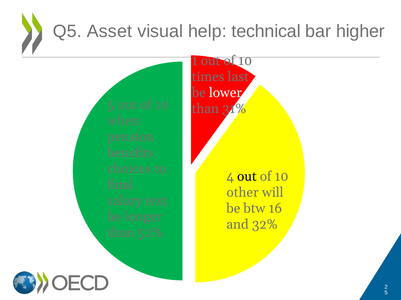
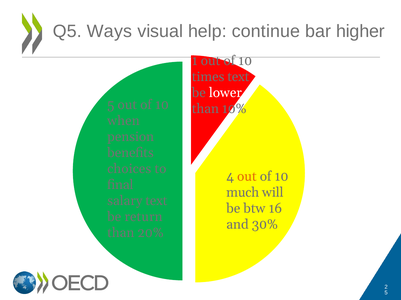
Asset: Asset -> Ways
technical: technical -> continue
times last: last -> text
31%: 31% -> 10%
out at (247, 177) colour: black -> orange
other: other -> much
longer: longer -> return
32%: 32% -> 30%
52%: 52% -> 20%
